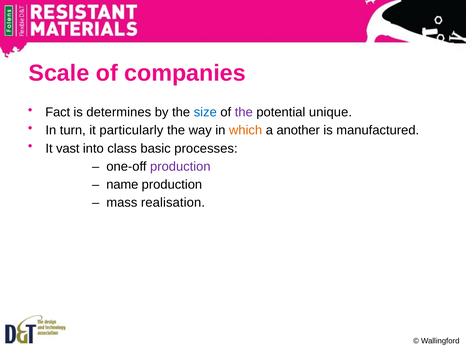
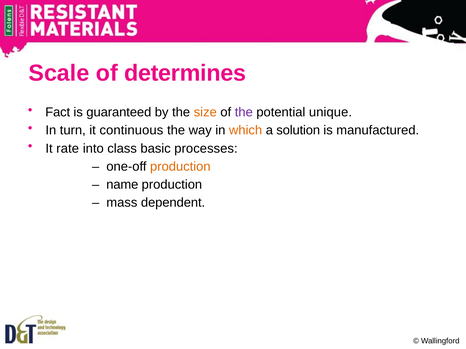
companies: companies -> determines
determines: determines -> guaranteed
size colour: blue -> orange
particularly: particularly -> continuous
another: another -> solution
vast: vast -> rate
production at (180, 167) colour: purple -> orange
realisation: realisation -> dependent
